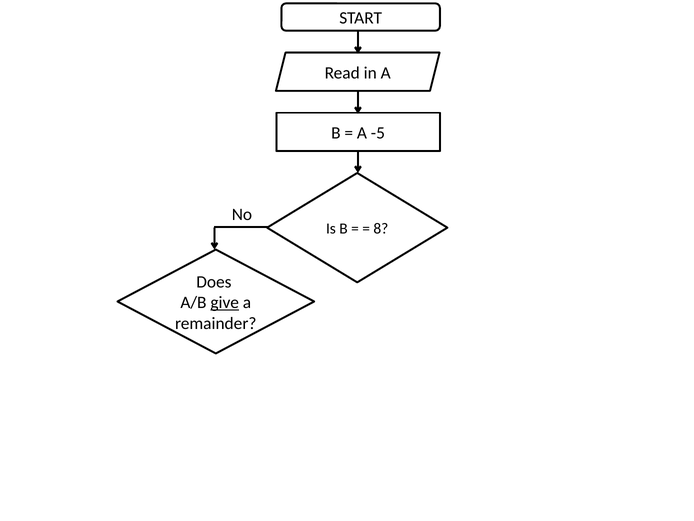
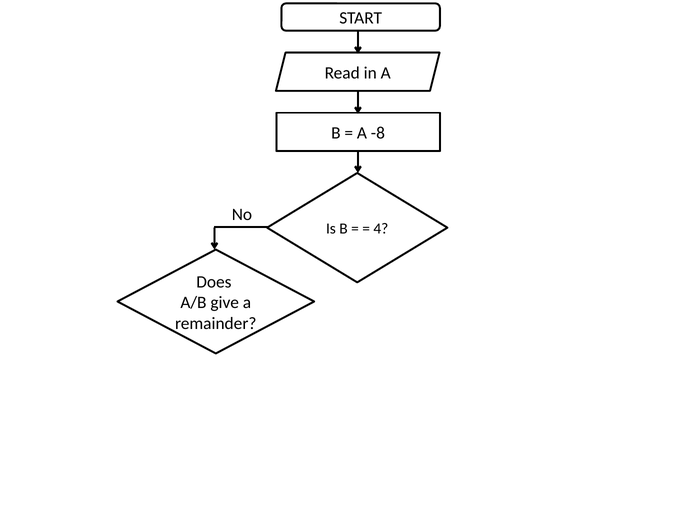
-5: -5 -> -8
8: 8 -> 4
give underline: present -> none
